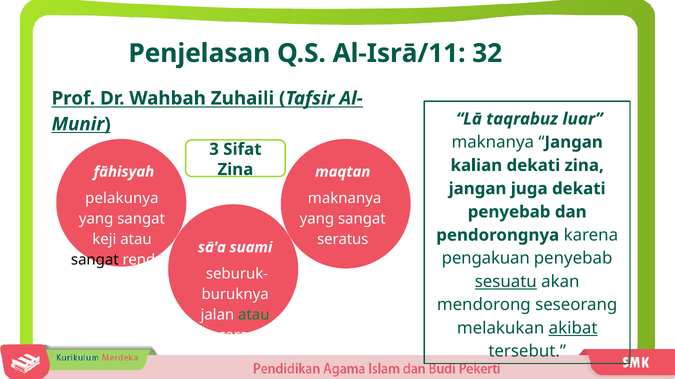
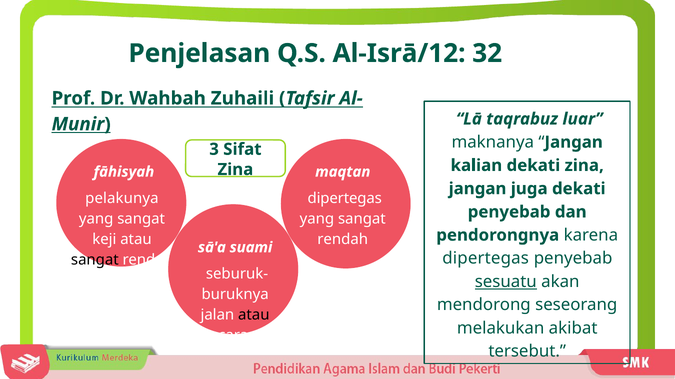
Al-Isrā/11: Al-Isrā/11 -> Al-Isrā/12
maknanya at (345, 198): maknanya -> dipertegas
seratus at (343, 240): seratus -> rendah
pengakuan at (486, 259): pengakuan -> dipertegas
atau at (254, 315) colour: green -> black
akibat underline: present -> none
